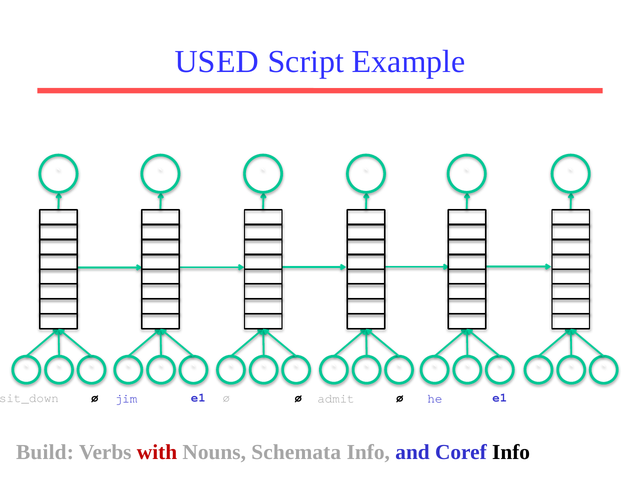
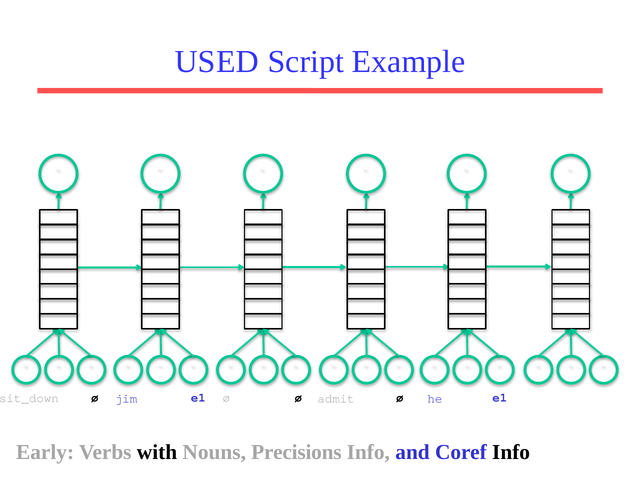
Build: Build -> Early
with colour: red -> black
Schemata: Schemata -> Precisions
